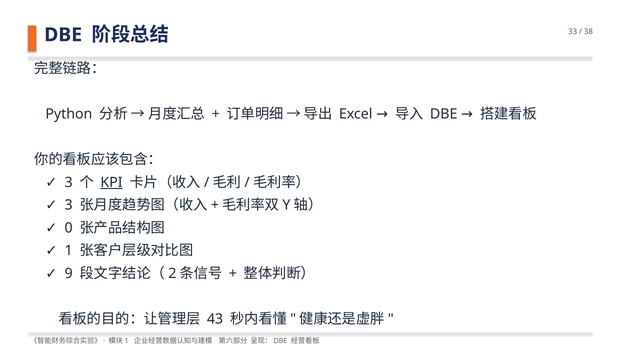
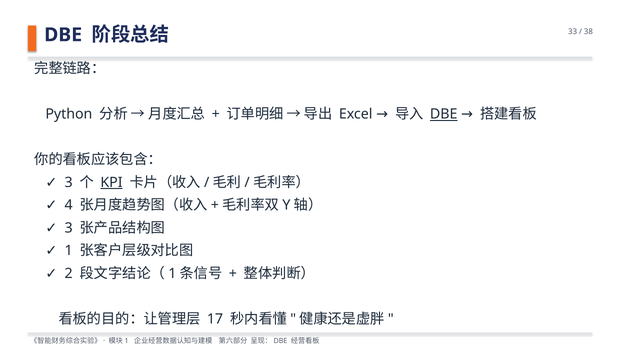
DBE at (444, 114) underline: none -> present
3 at (69, 205): 3 -> 4
0 at (69, 228): 0 -> 3
9: 9 -> 2
2 at (172, 273): 2 -> 1
43: 43 -> 17
